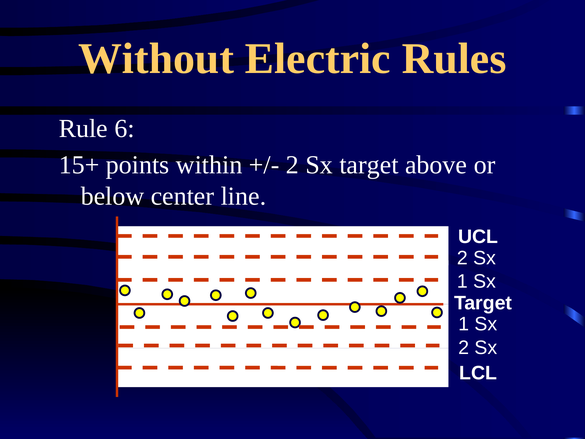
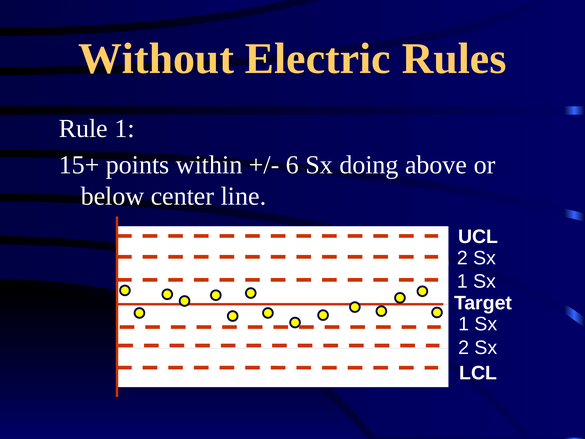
Rule 6: 6 -> 1
2 at (292, 165): 2 -> 6
Sx target: target -> doing
